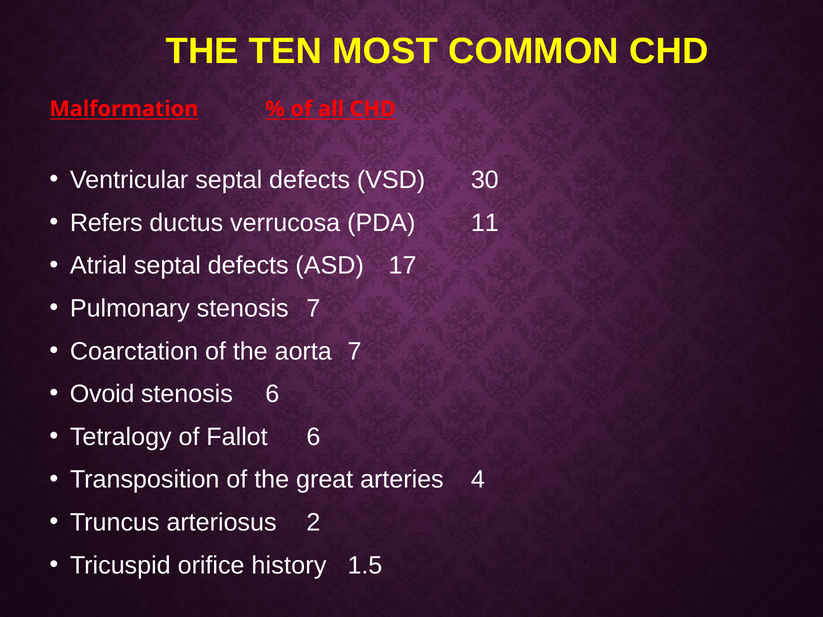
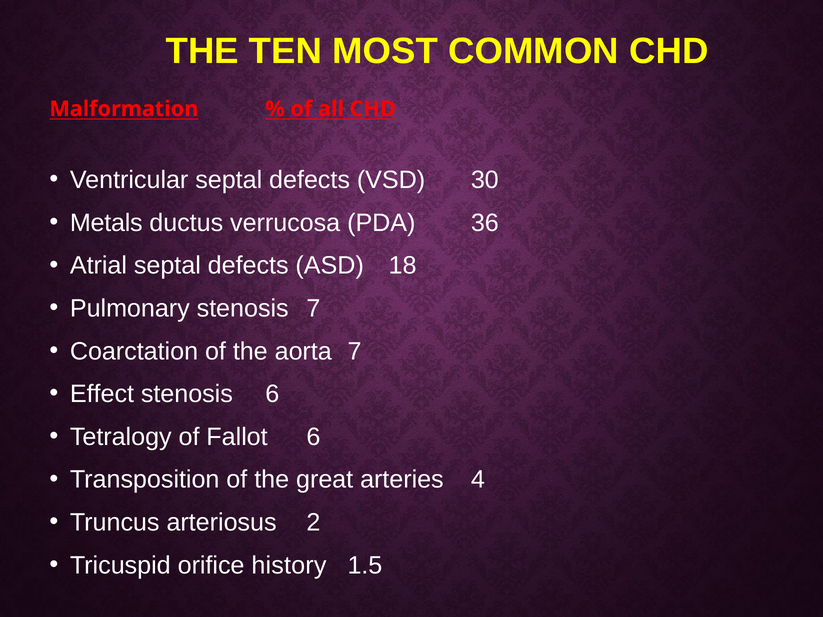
Refers: Refers -> Metals
11: 11 -> 36
17: 17 -> 18
Ovoid: Ovoid -> Effect
